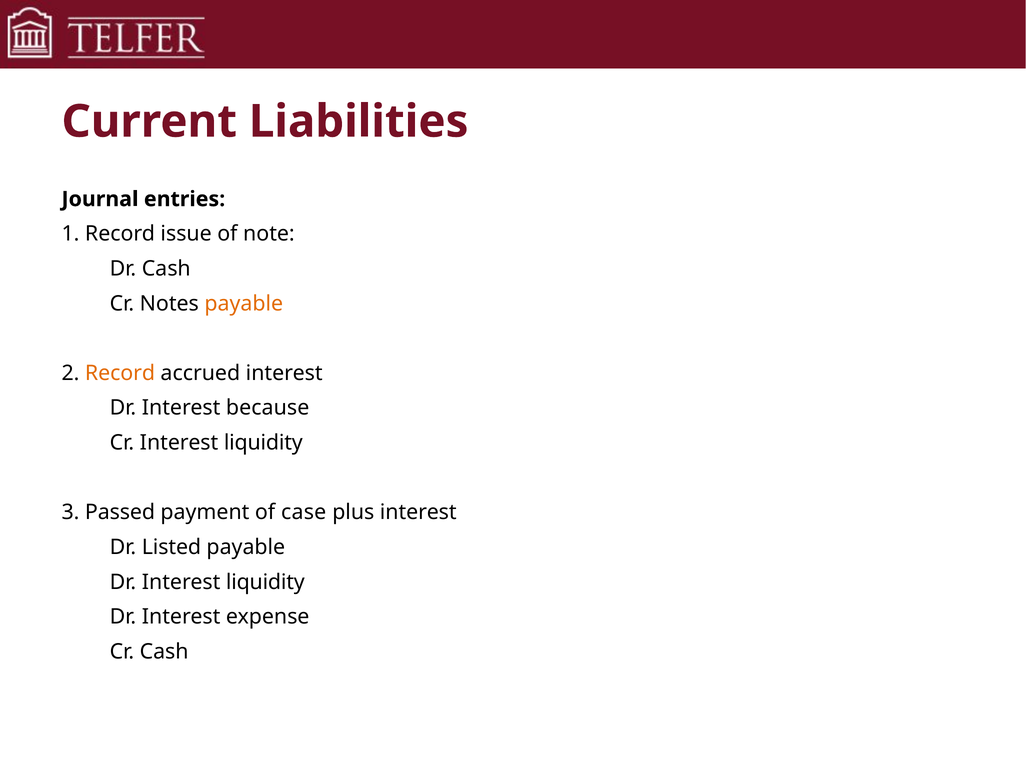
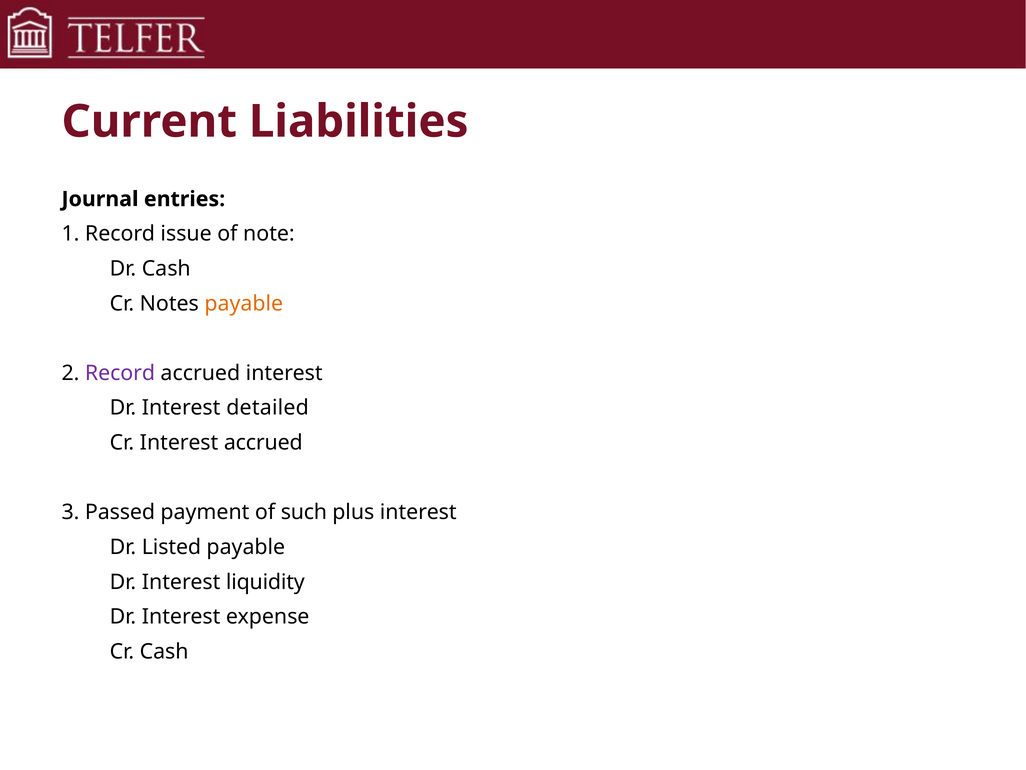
Record at (120, 373) colour: orange -> purple
because: because -> detailed
Cr Interest liquidity: liquidity -> accrued
case: case -> such
